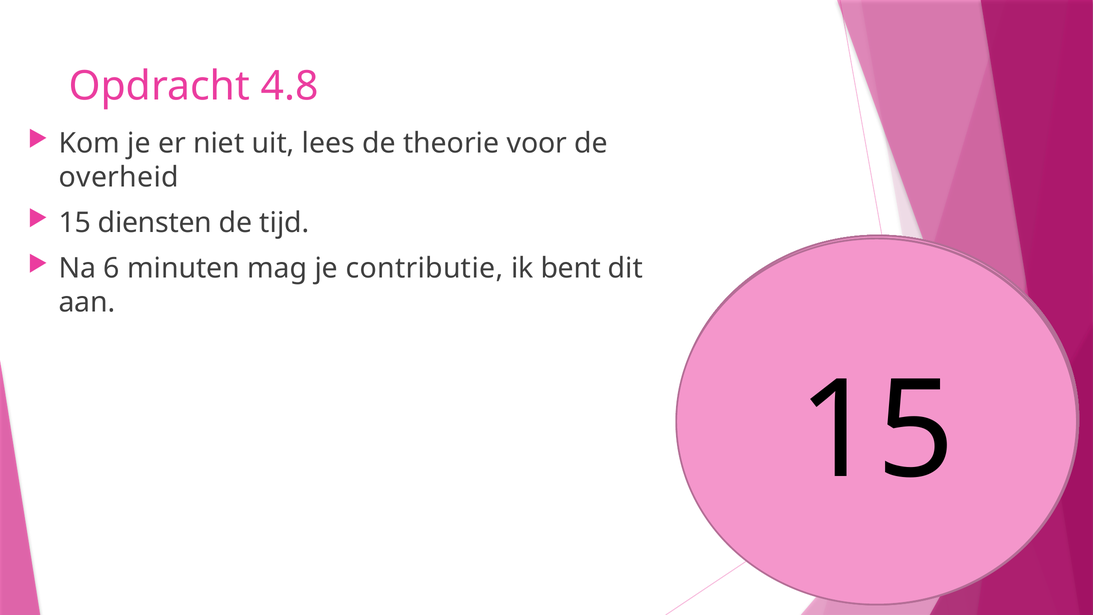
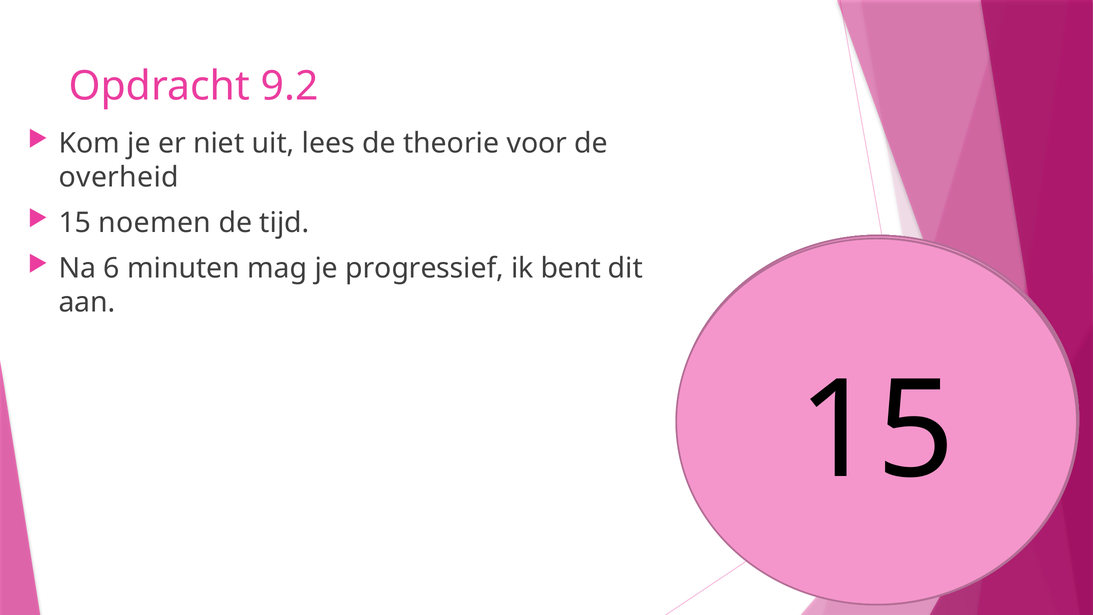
4.8: 4.8 -> 9.2
diensten: diensten -> noemen
contributie: contributie -> progressief
